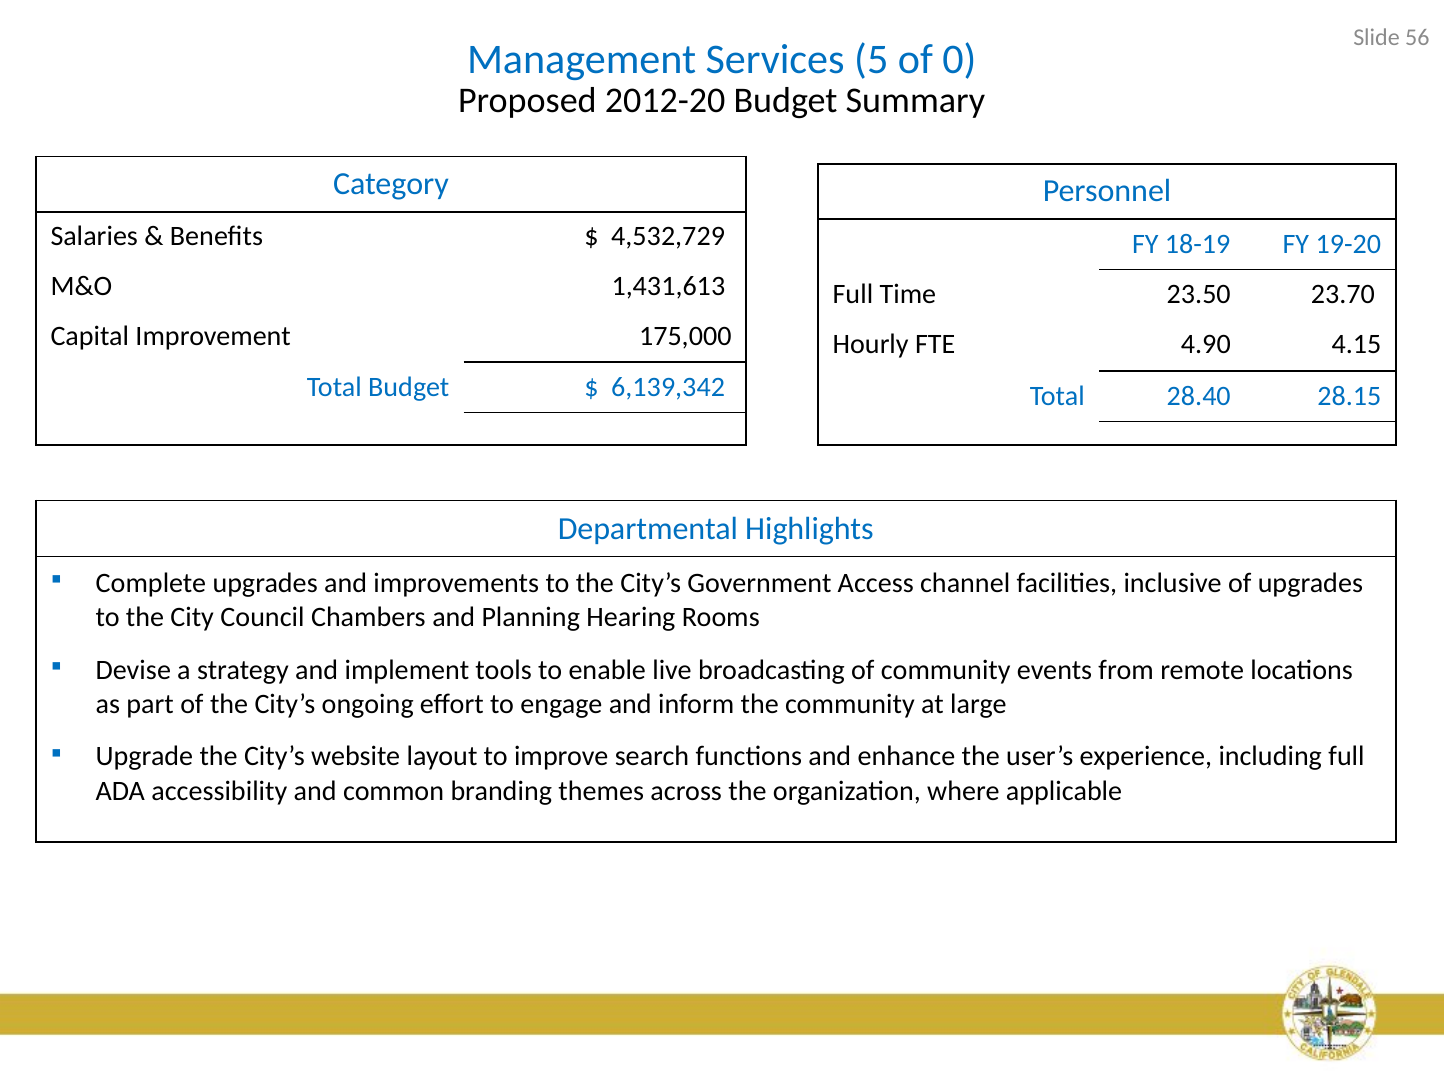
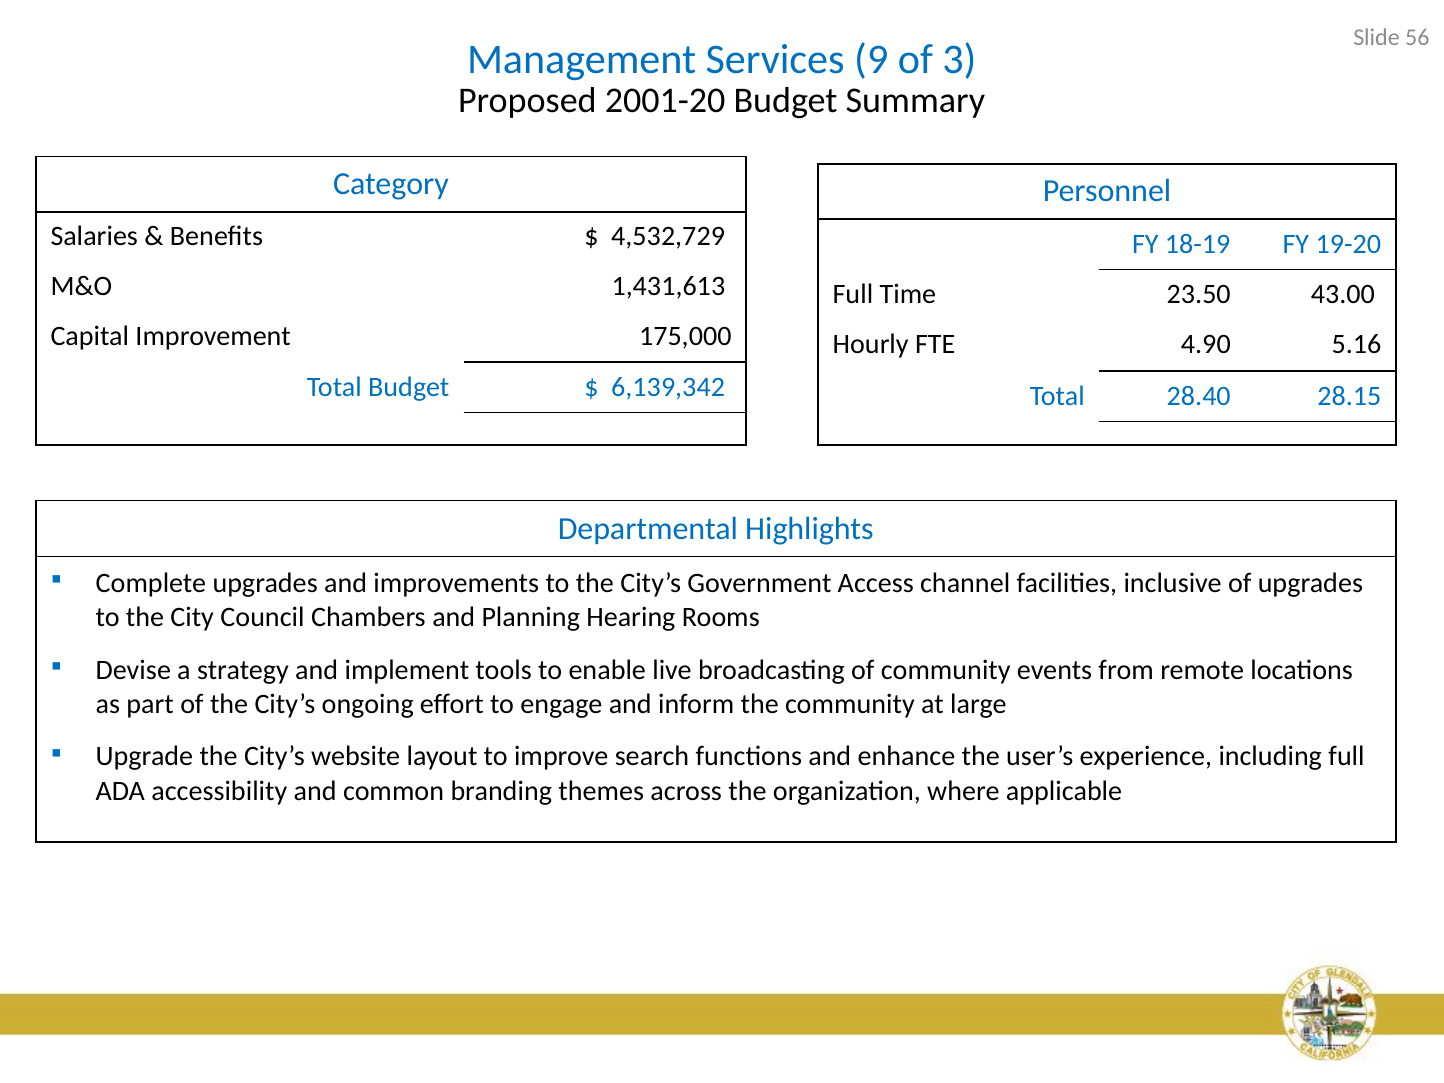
5: 5 -> 9
0: 0 -> 3
2012-20: 2012-20 -> 2001-20
23.70: 23.70 -> 43.00
4.15: 4.15 -> 5.16
